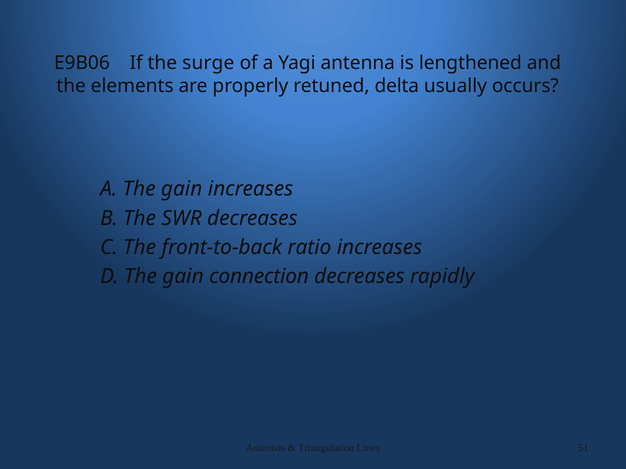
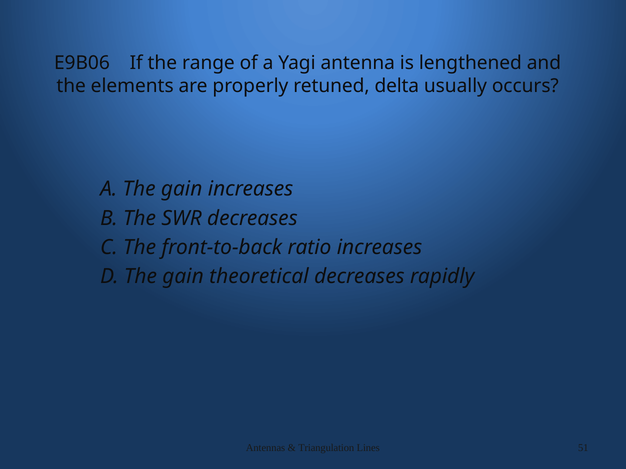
surge: surge -> range
connection: connection -> theoretical
